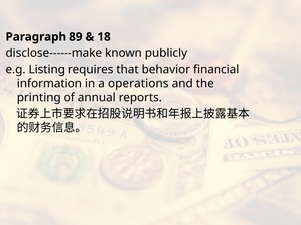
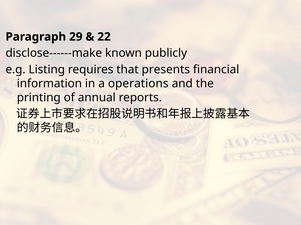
89: 89 -> 29
18: 18 -> 22
behavior: behavior -> presents
